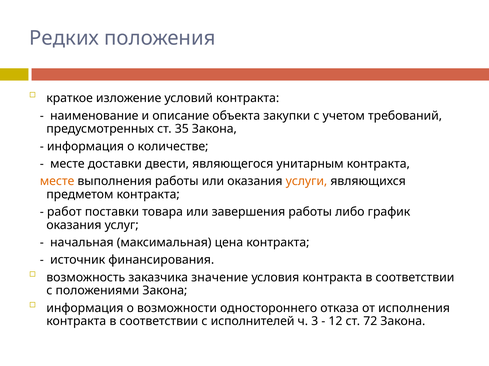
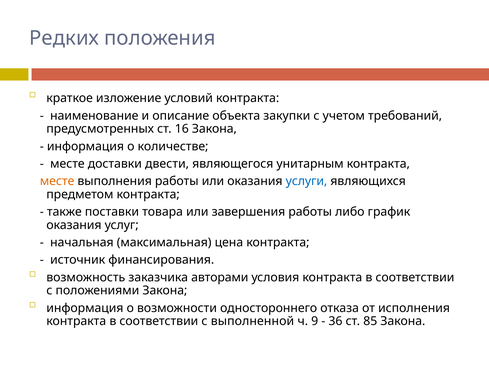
35: 35 -> 16
услуги colour: orange -> blue
работ: работ -> также
значение: значение -> авторами
исполнителей: исполнителей -> выполненной
3: 3 -> 9
12: 12 -> 36
72: 72 -> 85
